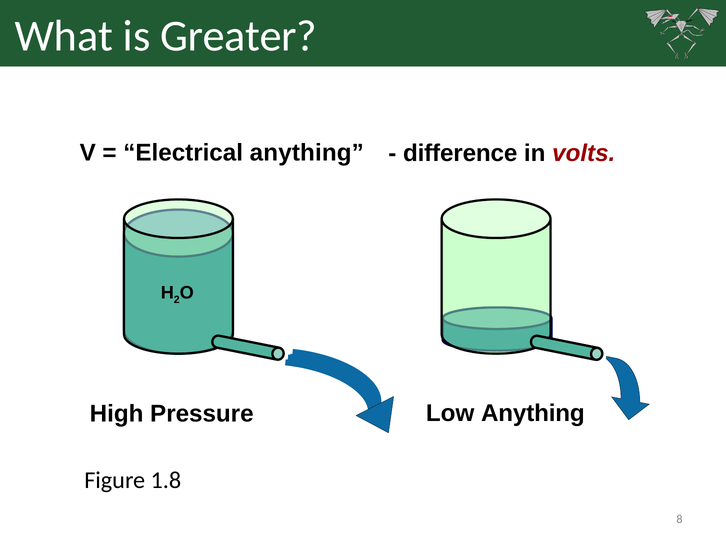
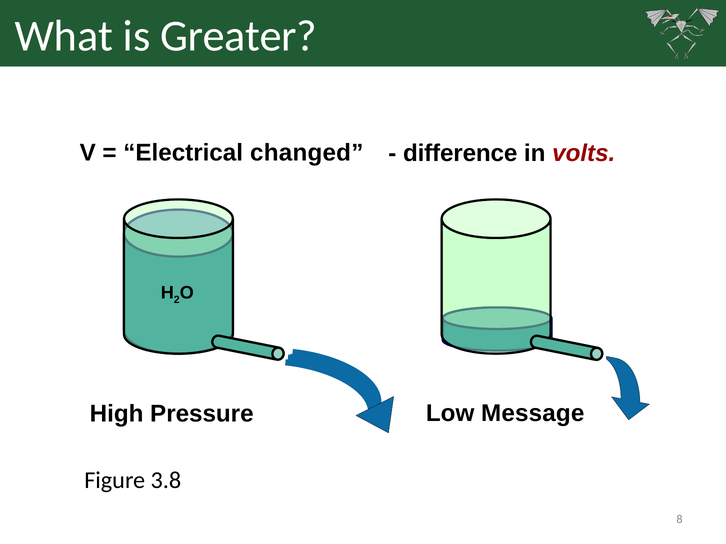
Electrical anything: anything -> changed
Low Anything: Anything -> Message
1.8: 1.8 -> 3.8
